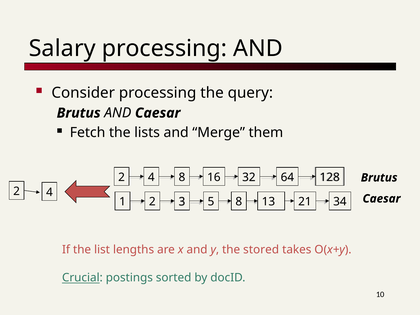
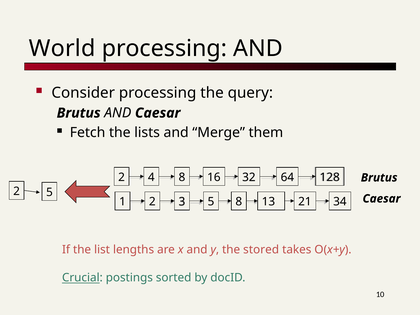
Salary: Salary -> World
4 at (49, 192): 4 -> 5
